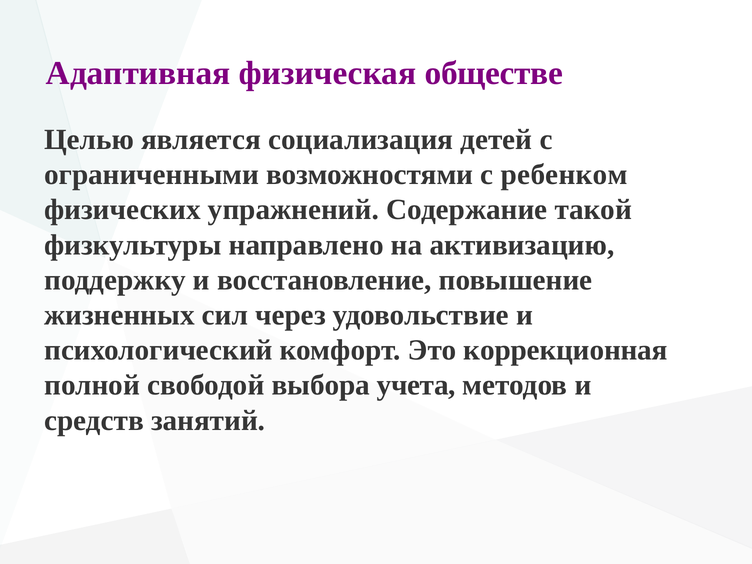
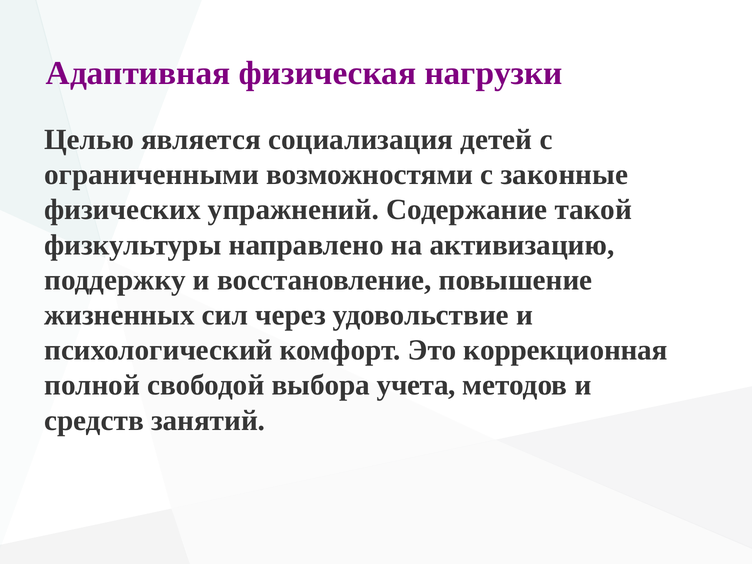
обществе: обществе -> нагрузки
ребенком: ребенком -> законные
